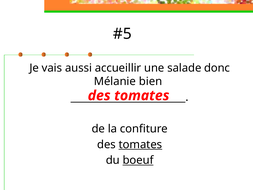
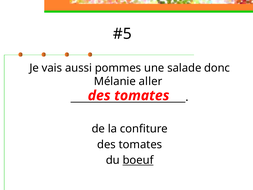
accueillir: accueillir -> pommes
bien: bien -> aller
tomates at (140, 144) underline: present -> none
